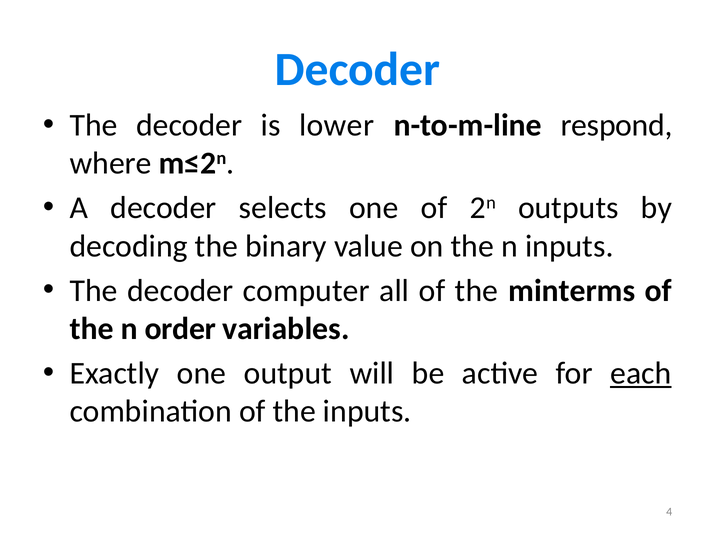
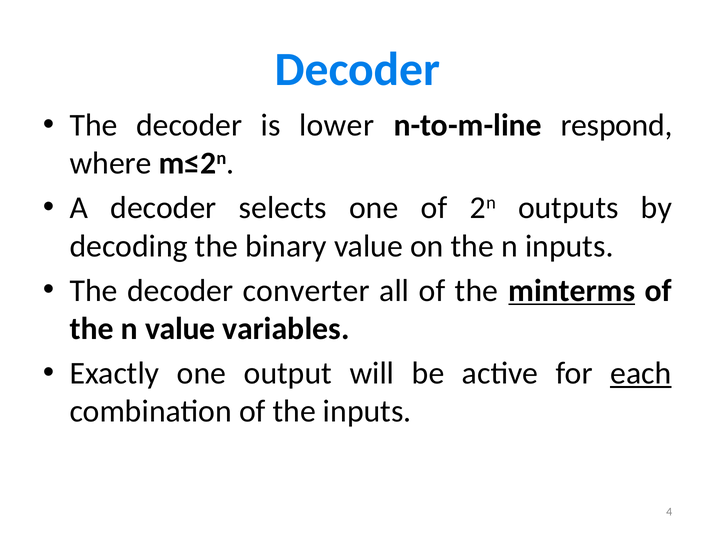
computer: computer -> converter
minterms underline: none -> present
n order: order -> value
